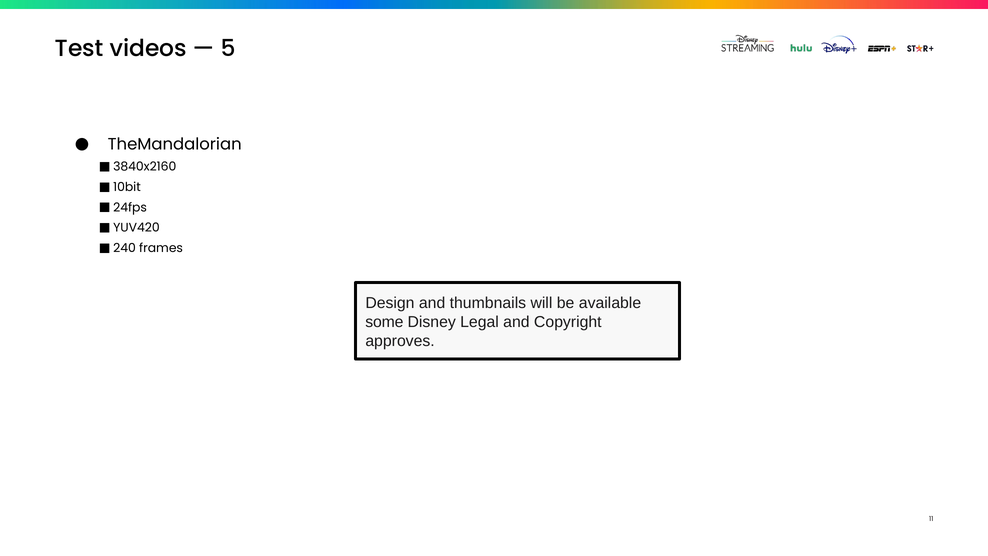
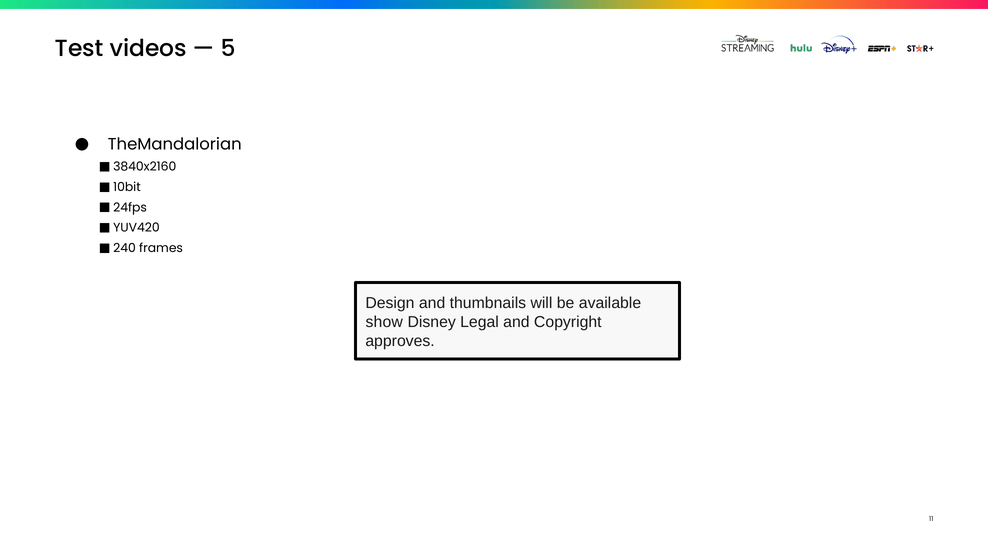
some: some -> show
